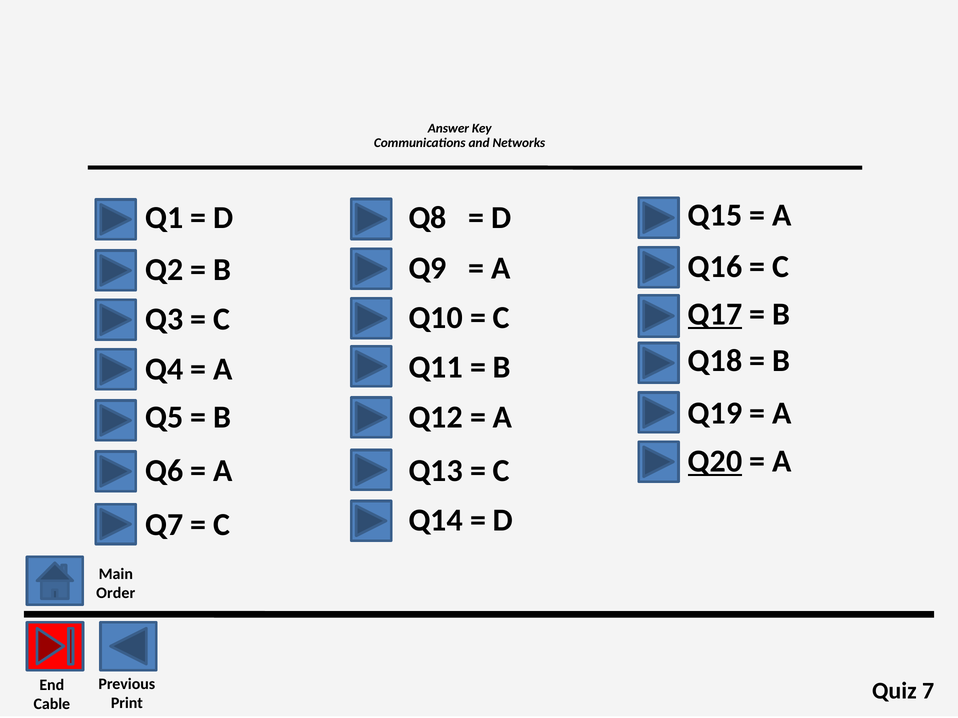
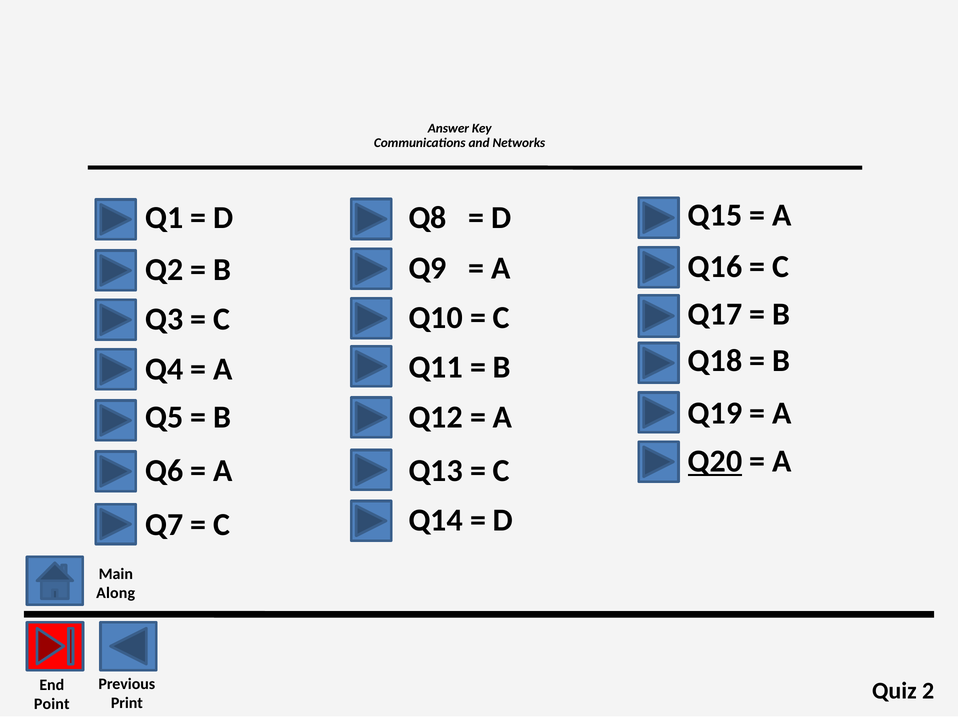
Q17 underline: present -> none
Order: Order -> Along
7: 7 -> 2
Cable: Cable -> Point
